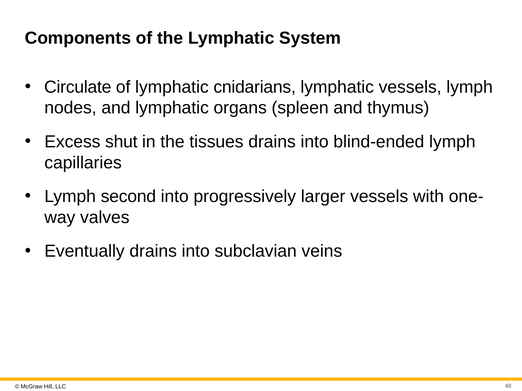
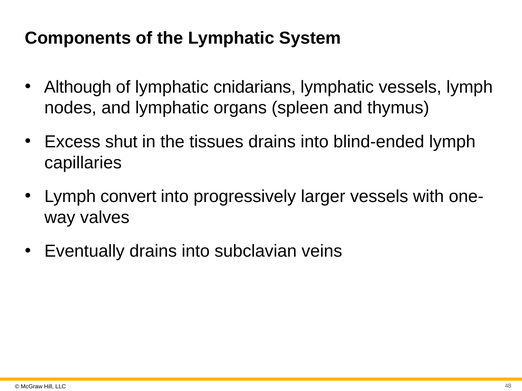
Circulate: Circulate -> Although
second: second -> convert
